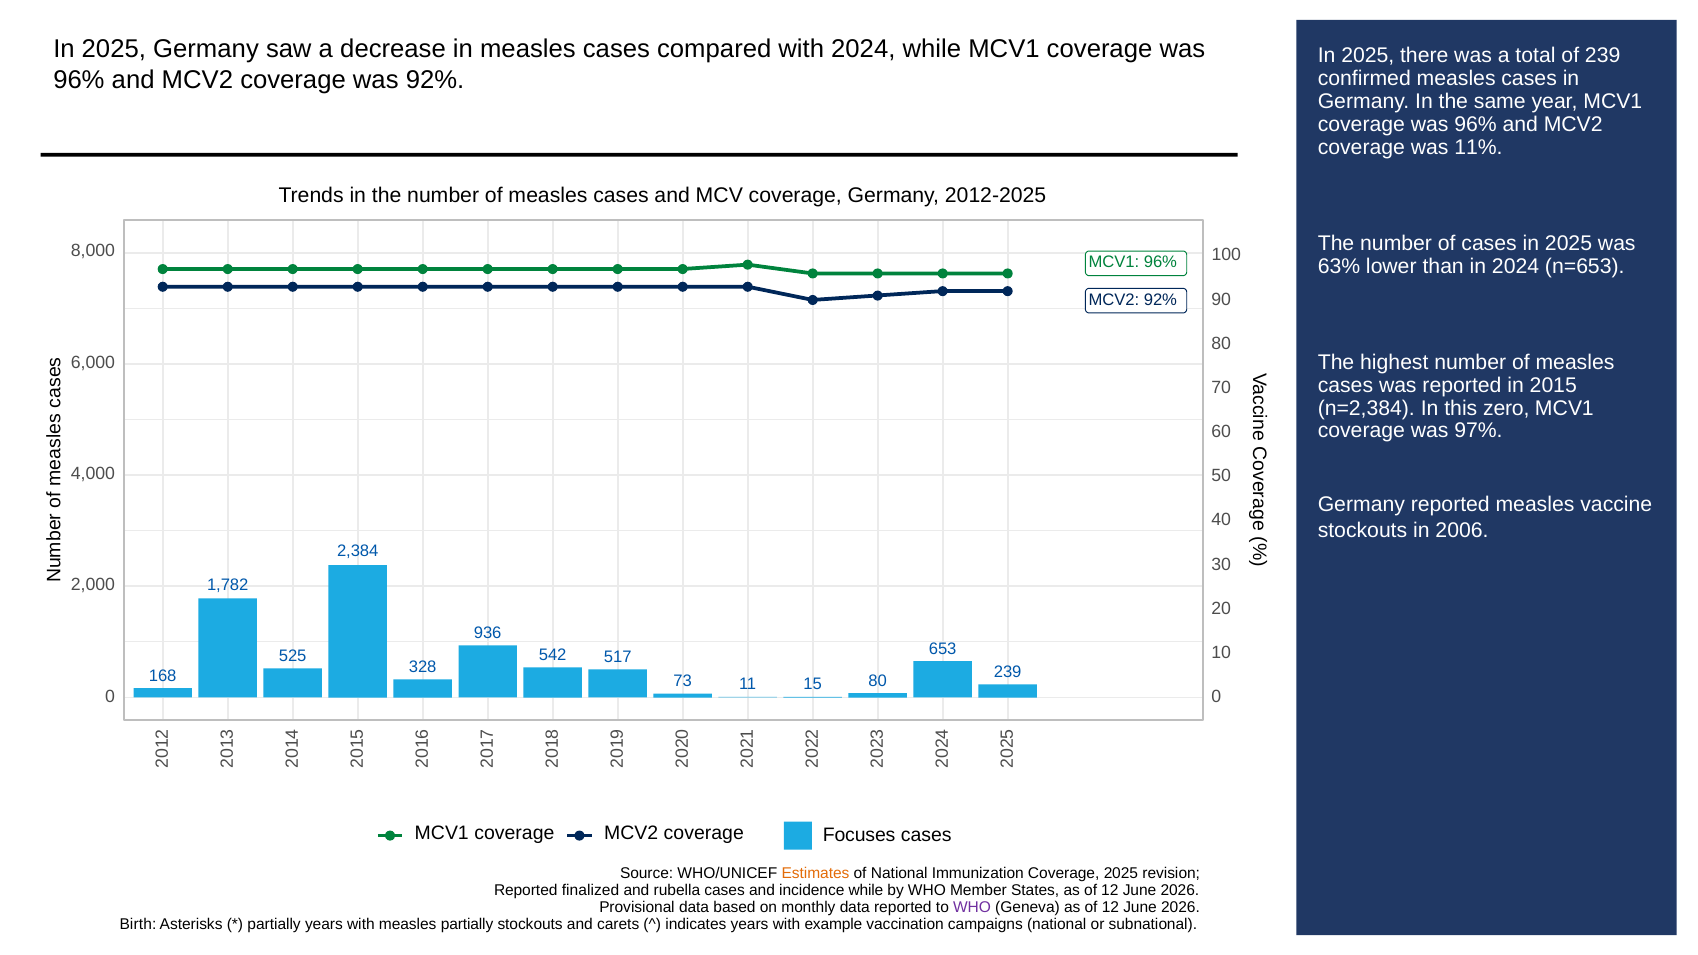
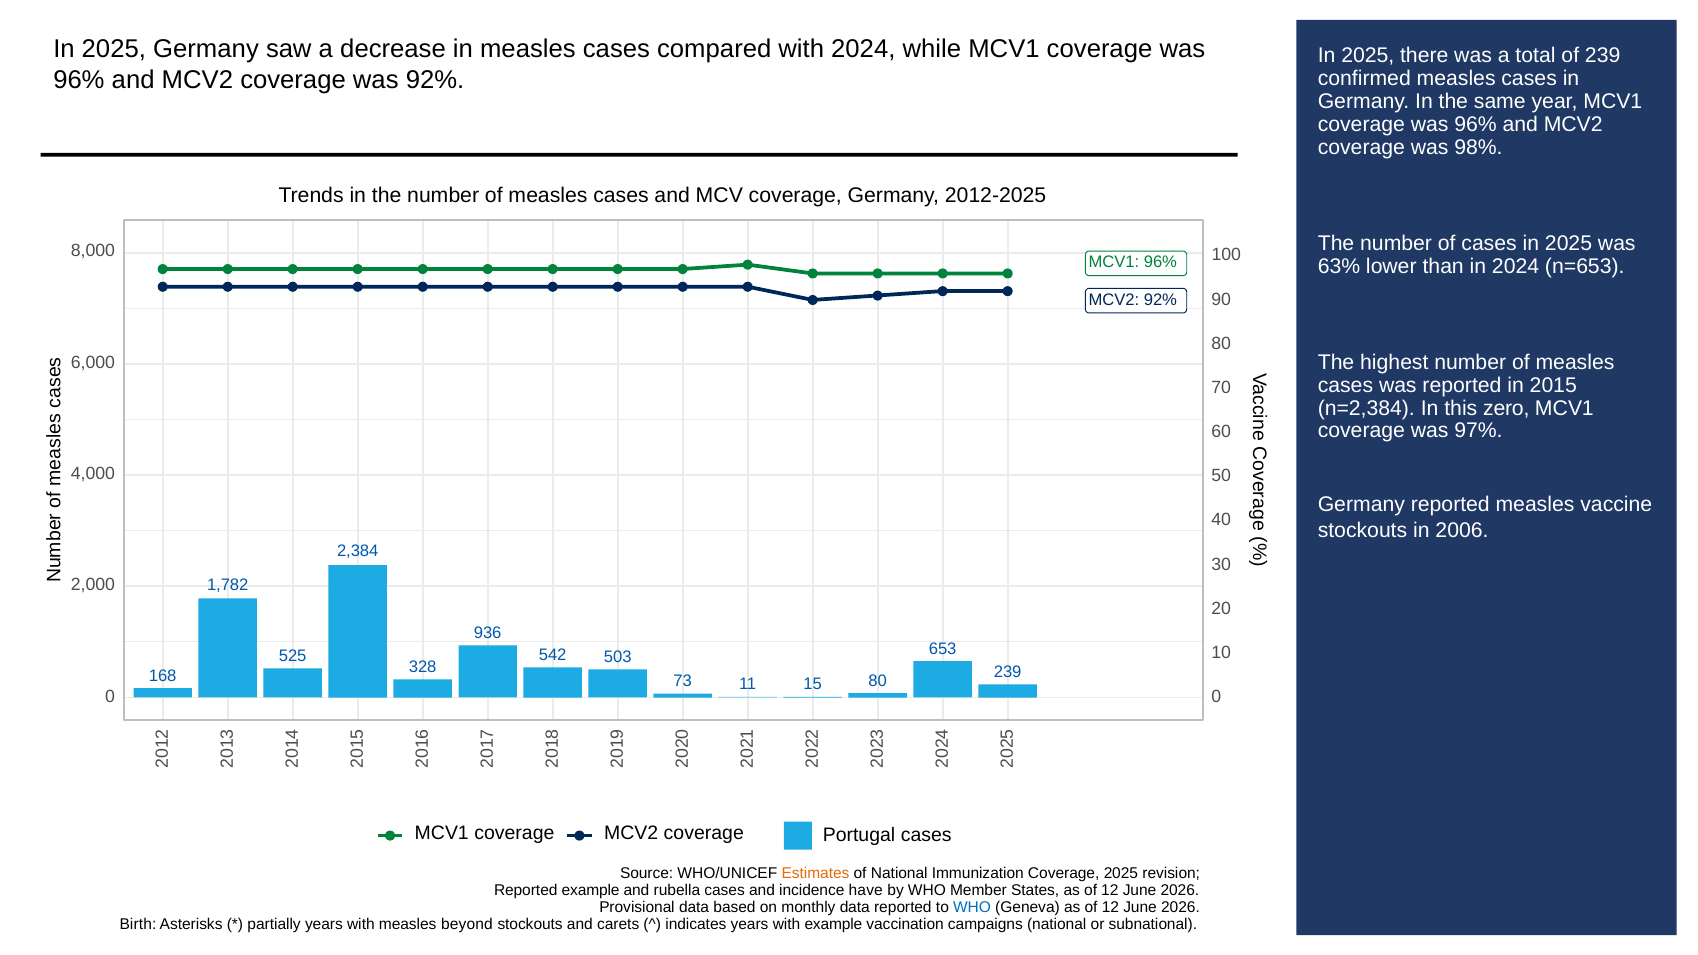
11%: 11% -> 98%
517: 517 -> 503
Focuses: Focuses -> Portugal
Reported finalized: finalized -> example
incidence while: while -> have
WHO at (972, 907) colour: purple -> blue
measles partially: partially -> beyond
